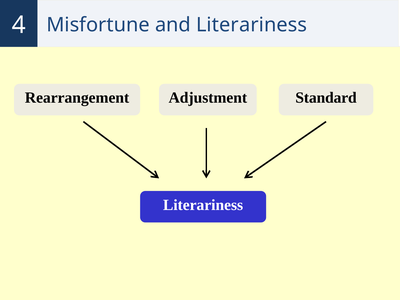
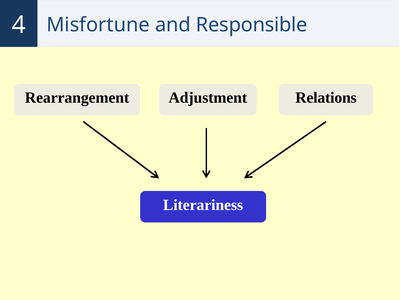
and Literariness: Literariness -> Responsible
Standard: Standard -> Relations
